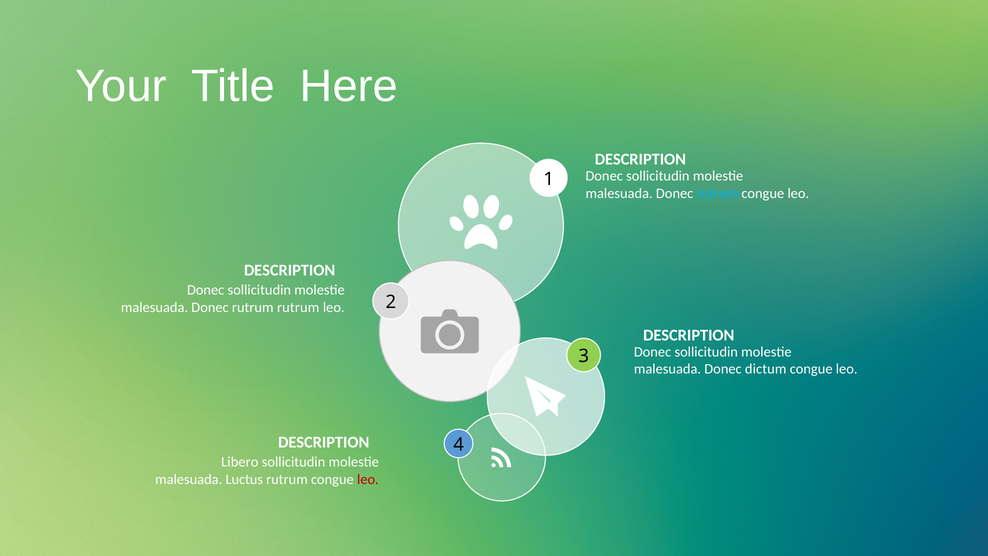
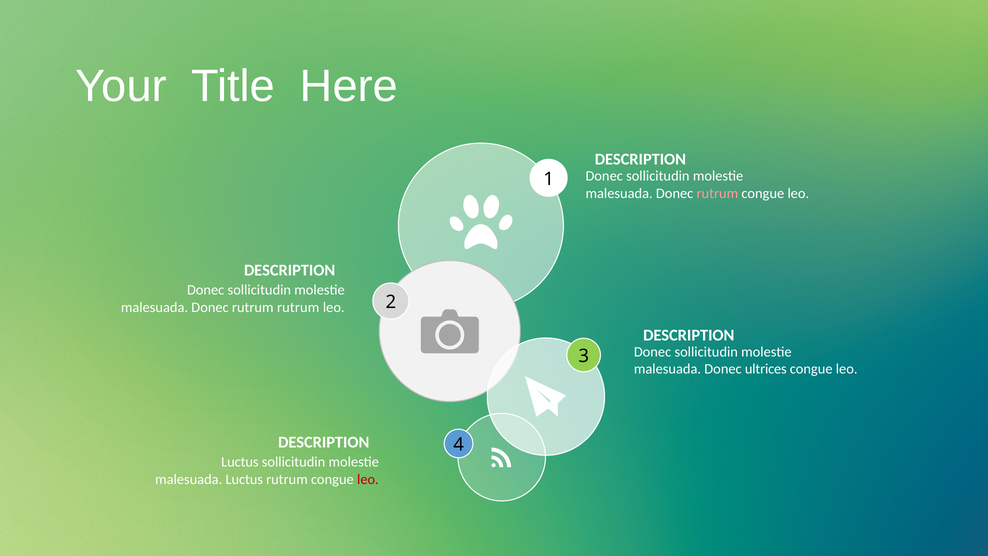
rutrum at (717, 193) colour: light blue -> pink
dictum: dictum -> ultrices
Libero at (240, 462): Libero -> Luctus
